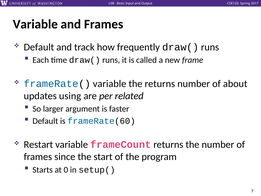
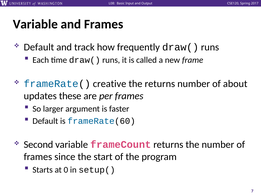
frameRate( variable: variable -> creative
using: using -> these
per related: related -> frames
Restart: Restart -> Second
